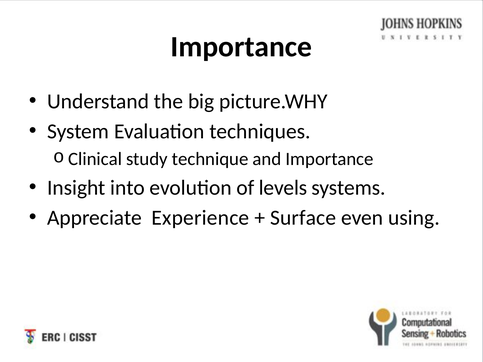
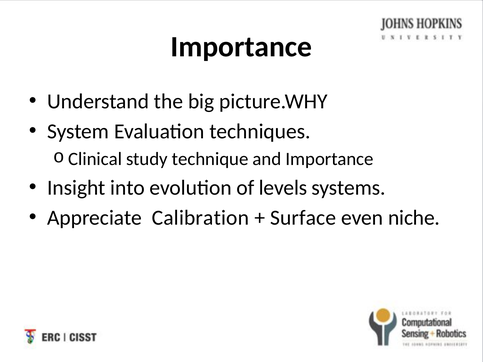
Experience: Experience -> Calibration
using: using -> niche
